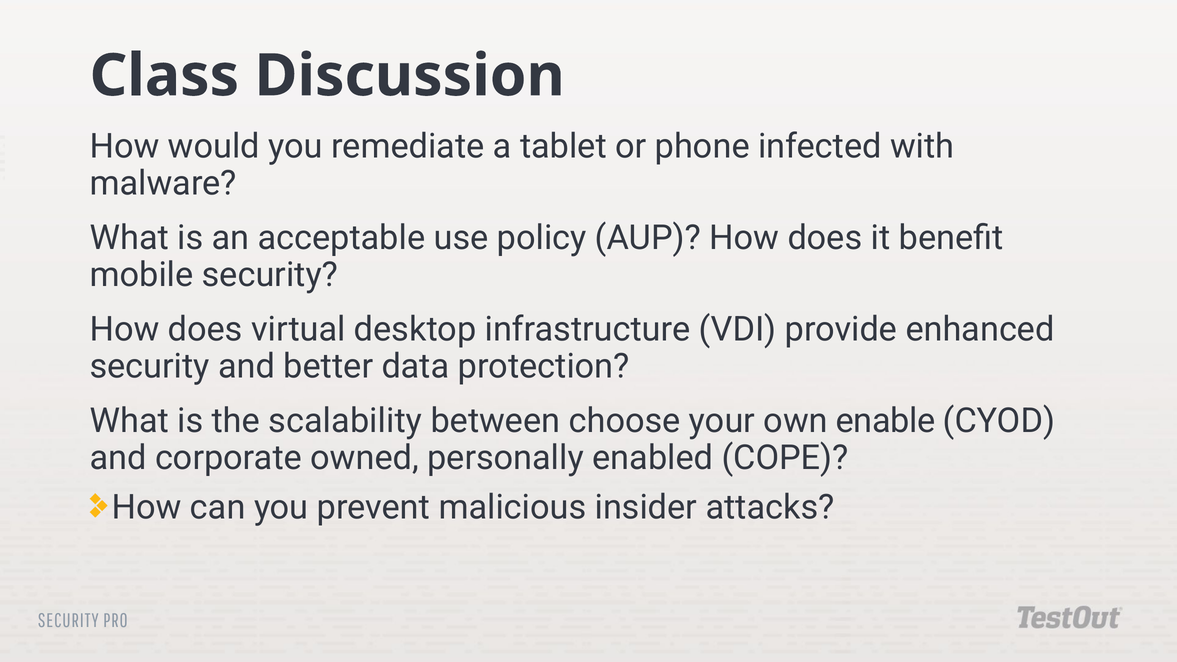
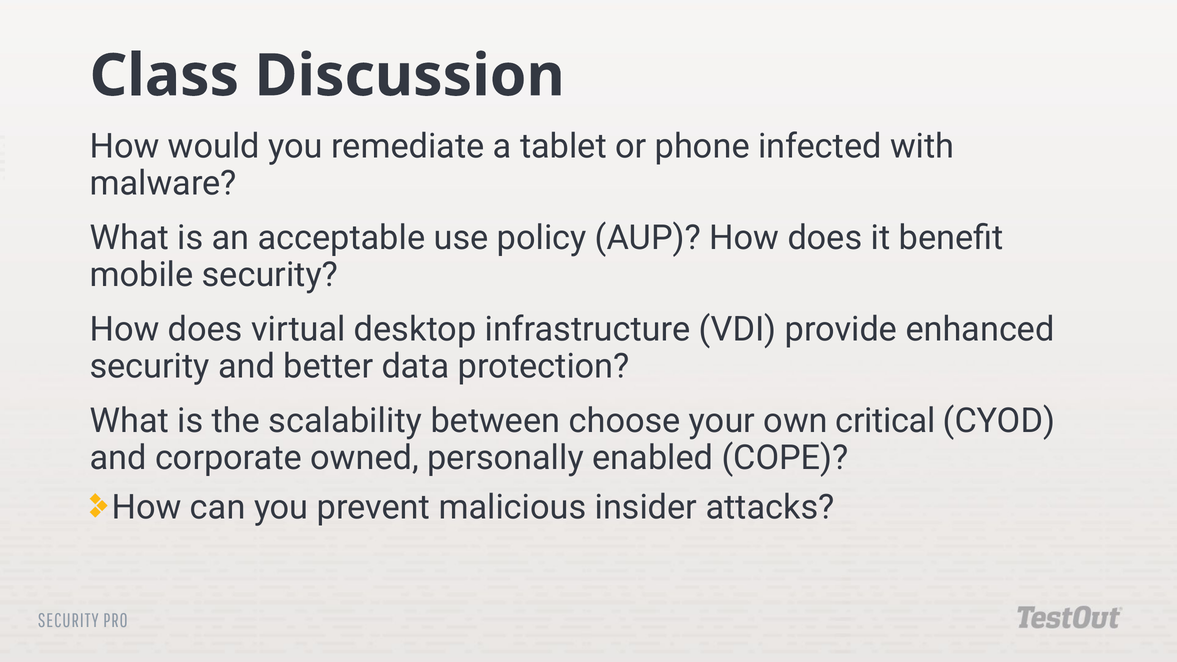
enable: enable -> critical
